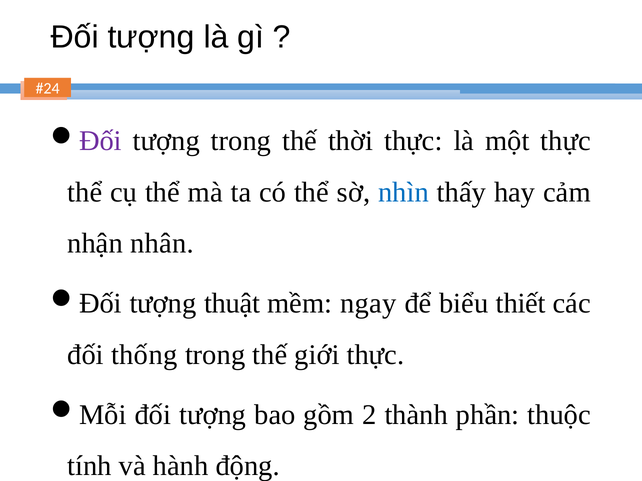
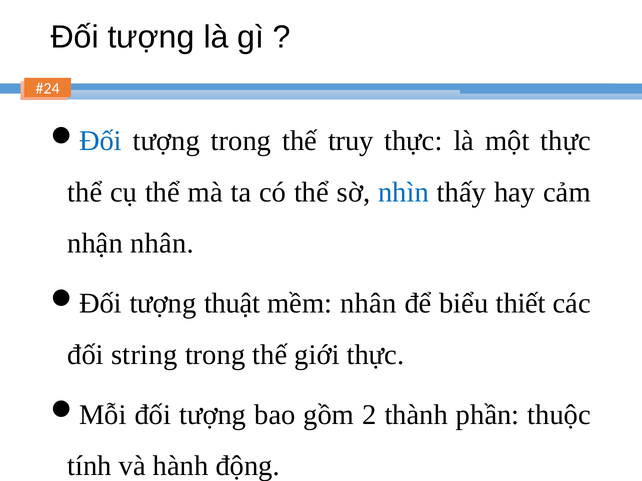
Đối at (100, 141) colour: purple -> blue
thời: thời -> truy
mềm ngay: ngay -> nhân
thống: thống -> string
